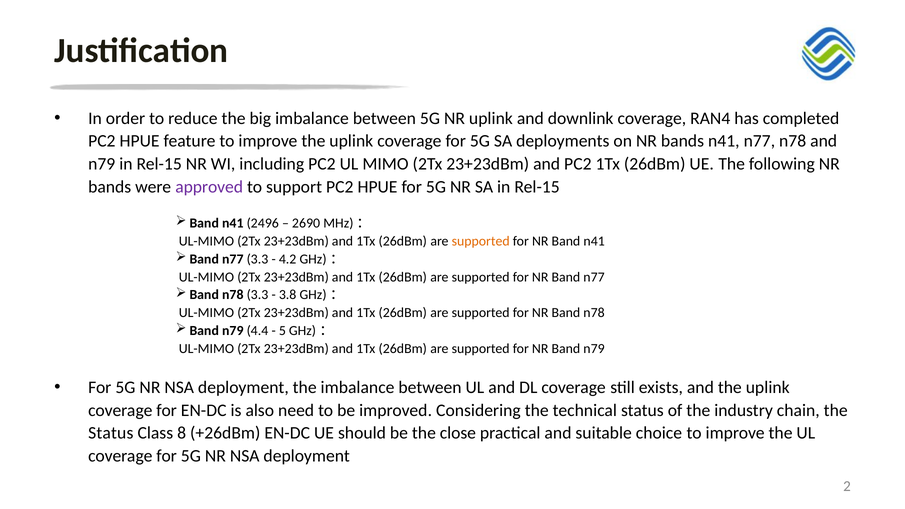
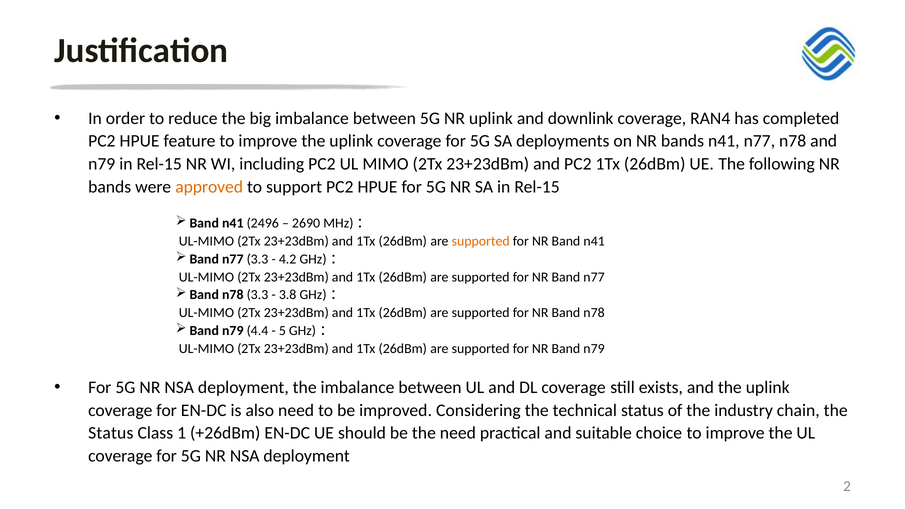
approved colour: purple -> orange
8: 8 -> 1
the close: close -> need
